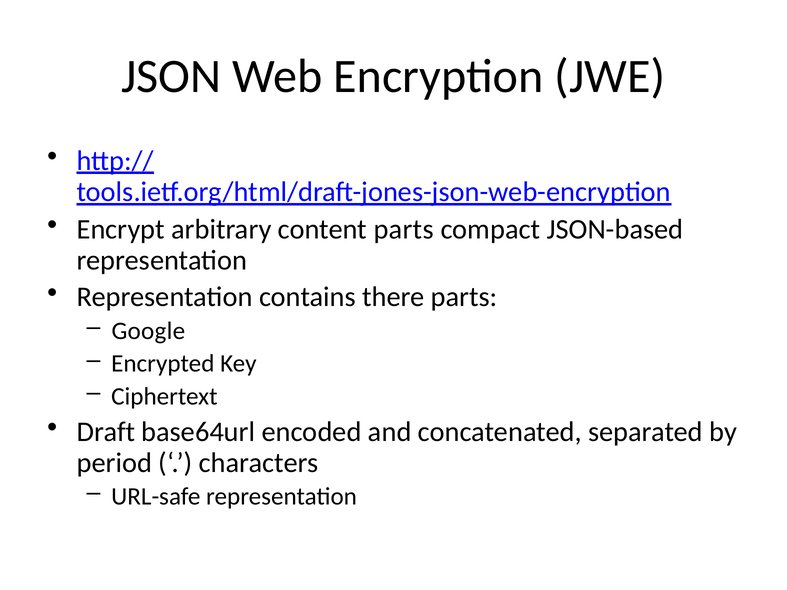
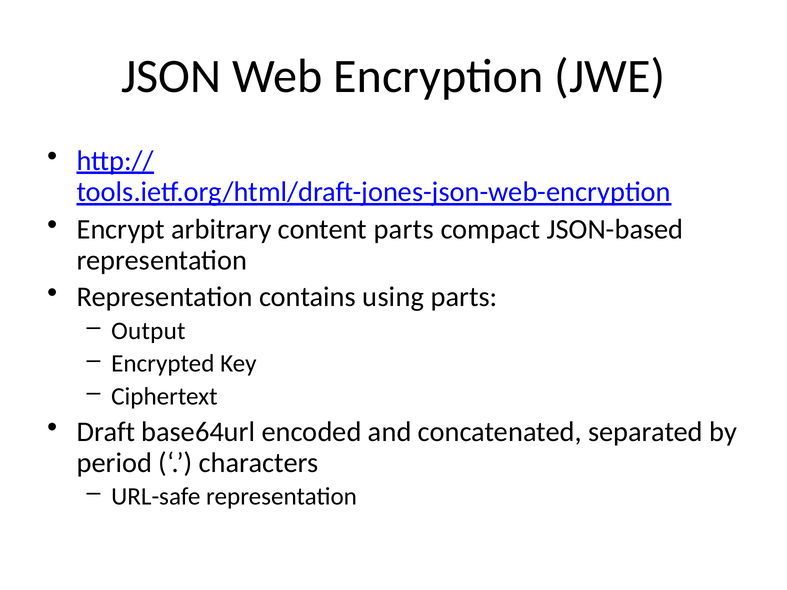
there: there -> using
Google: Google -> Output
